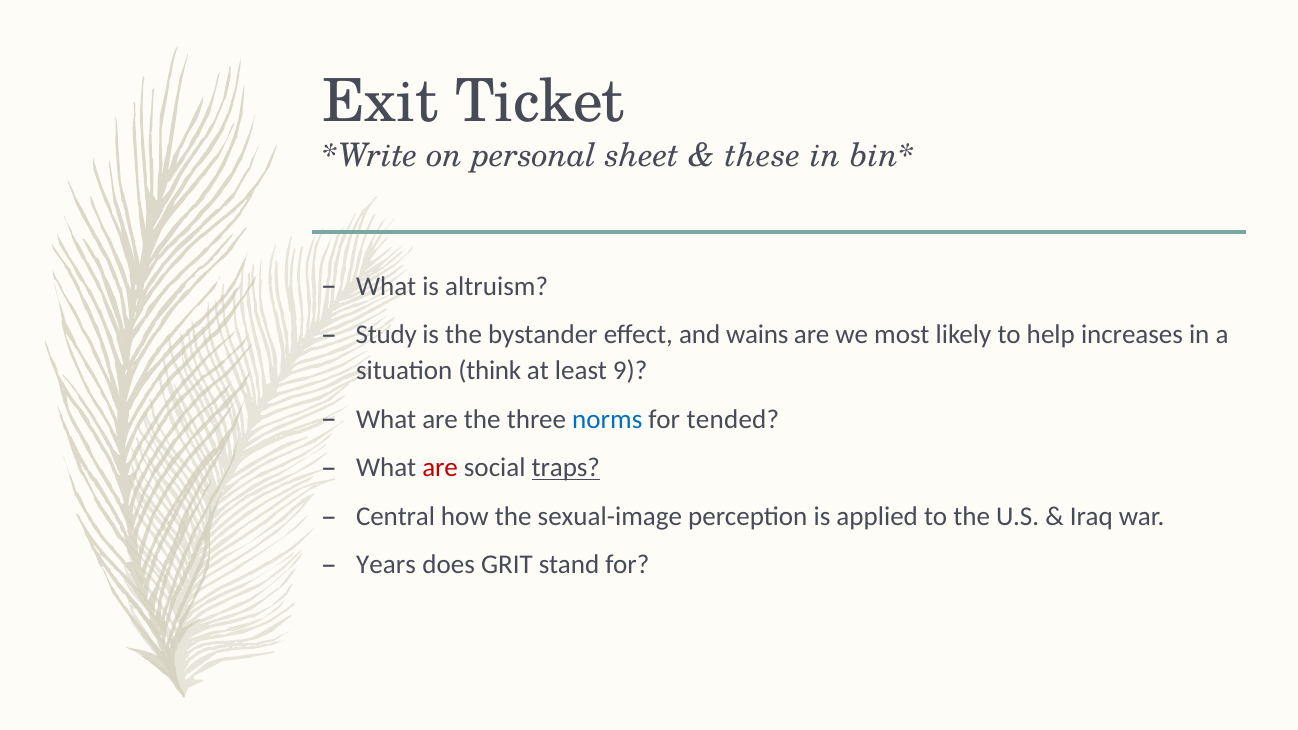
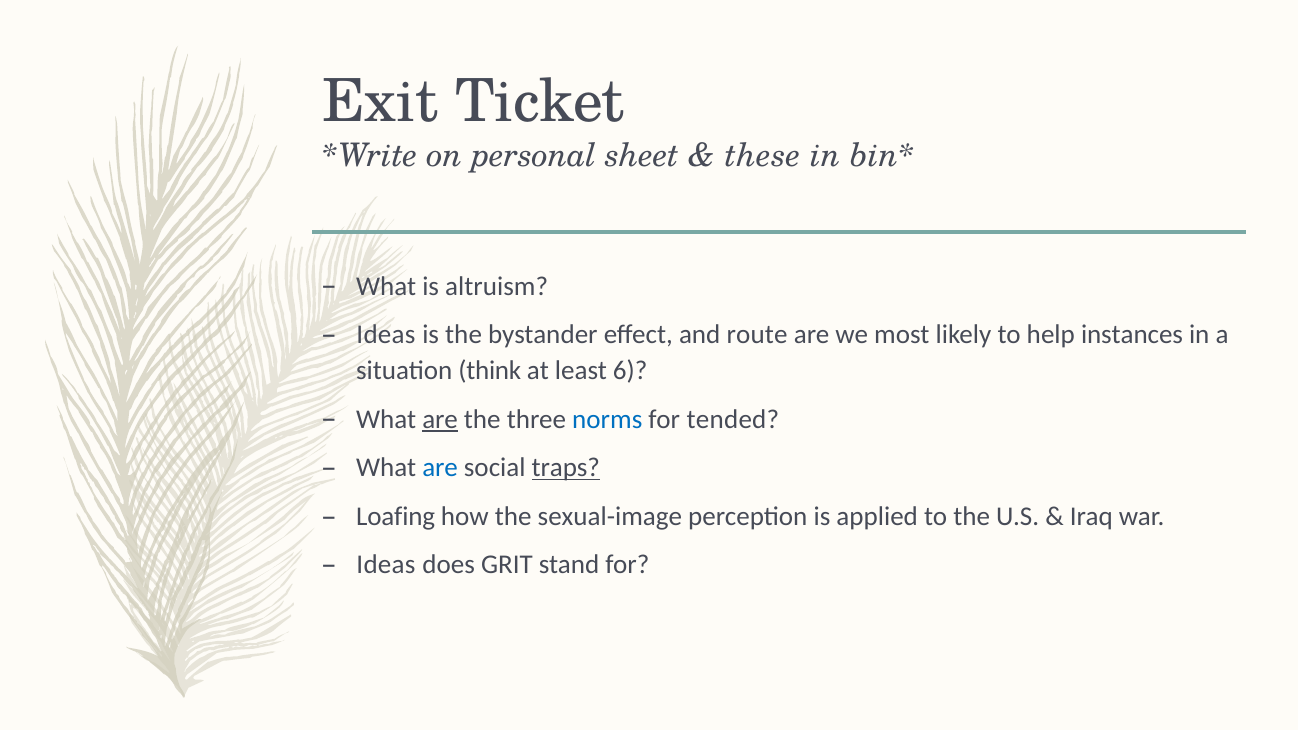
Study at (386, 335): Study -> Ideas
wains: wains -> route
increases: increases -> instances
9: 9 -> 6
are at (440, 419) underline: none -> present
are at (440, 468) colour: red -> blue
Central: Central -> Loafing
Years at (386, 565): Years -> Ideas
